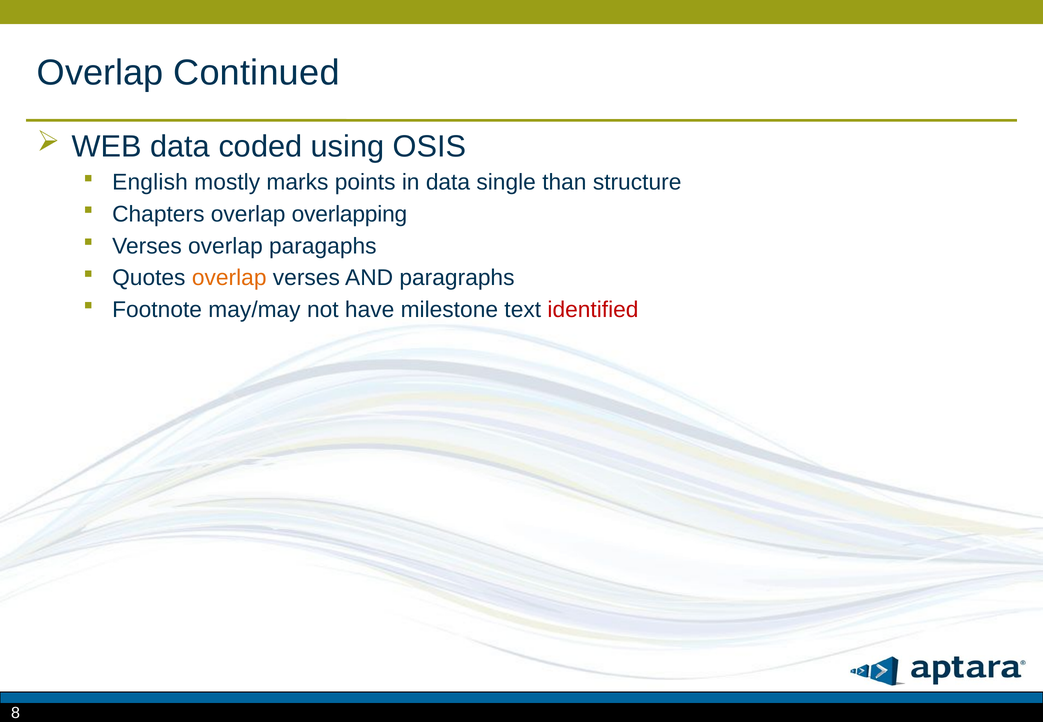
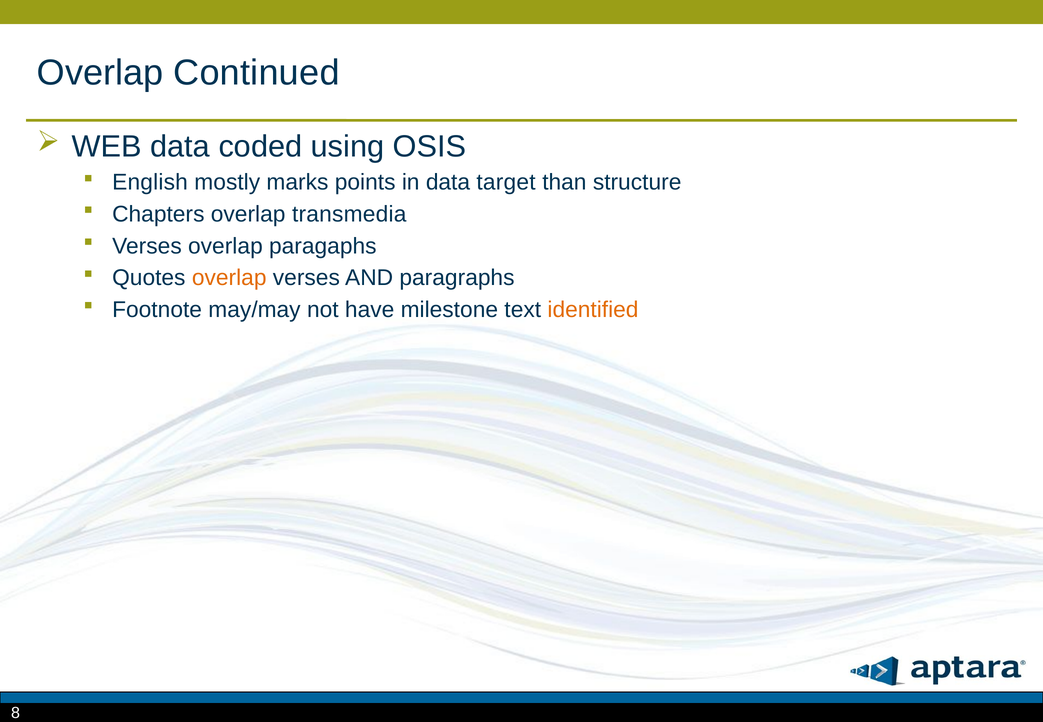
single: single -> target
overlapping: overlapping -> transmedia
identified colour: red -> orange
